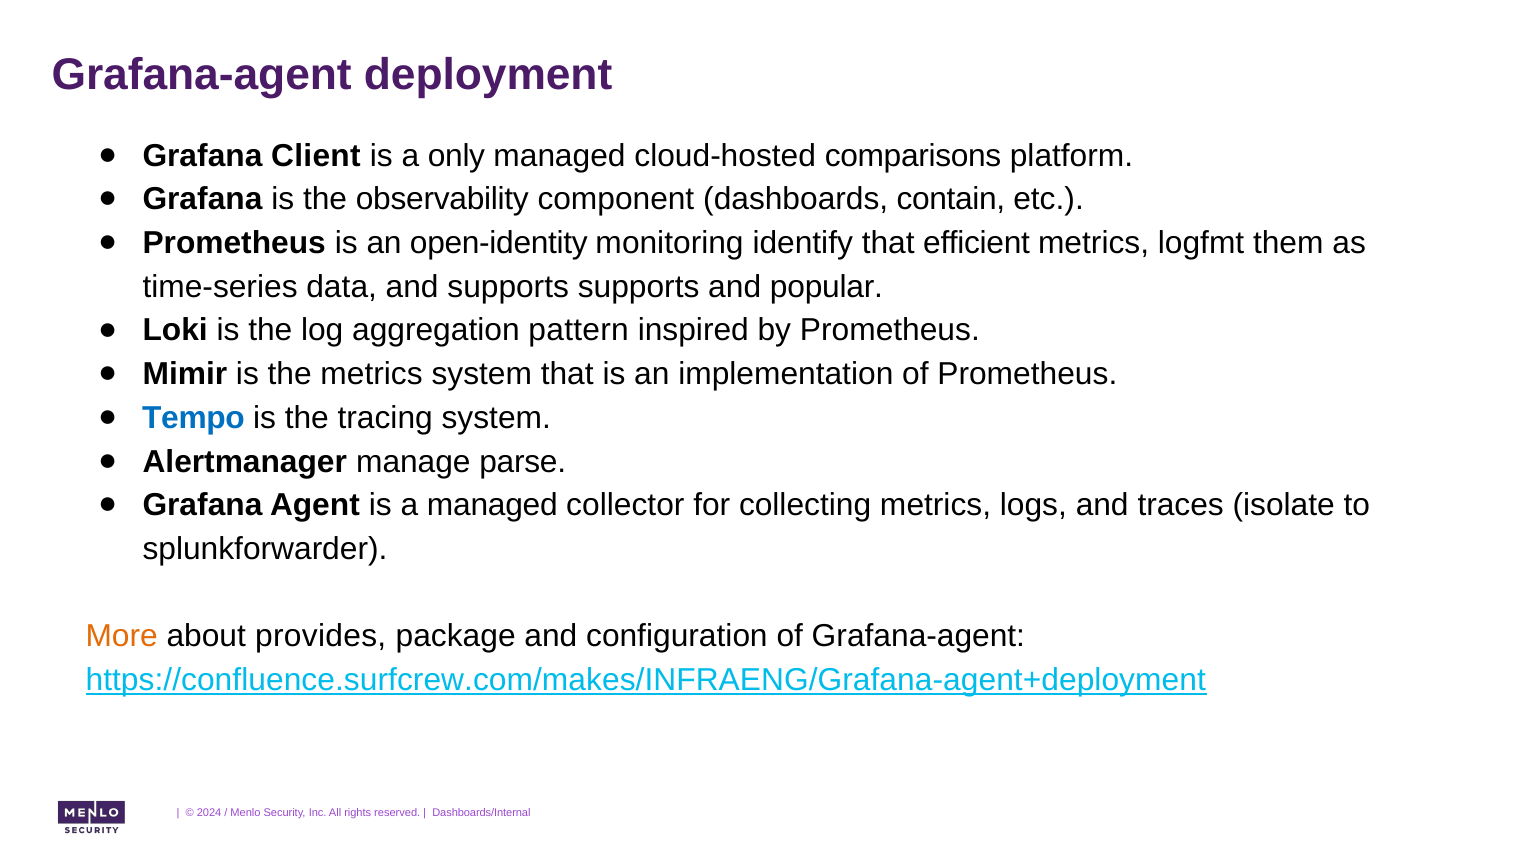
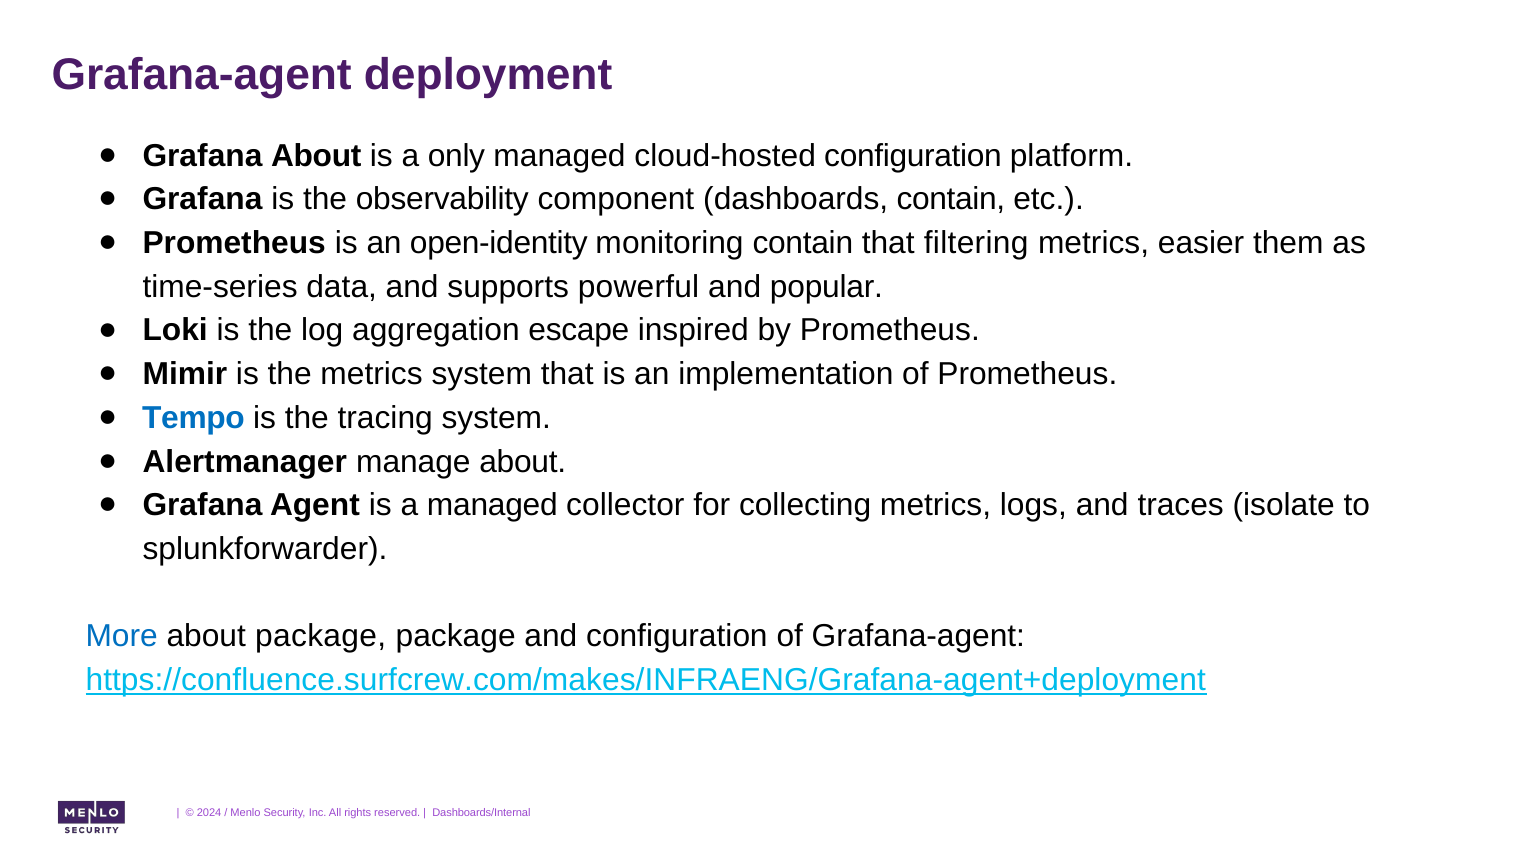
Grafana Client: Client -> About
cloud-hosted comparisons: comparisons -> configuration
monitoring identify: identify -> contain
efficient: efficient -> filtering
logfmt: logfmt -> easier
supports supports: supports -> powerful
pattern: pattern -> escape
manage parse: parse -> about
More colour: orange -> blue
about provides: provides -> package
